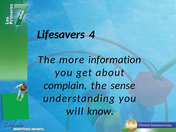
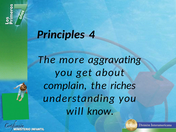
Lifesavers: Lifesavers -> Principles
information: information -> aggravating
sense: sense -> riches
